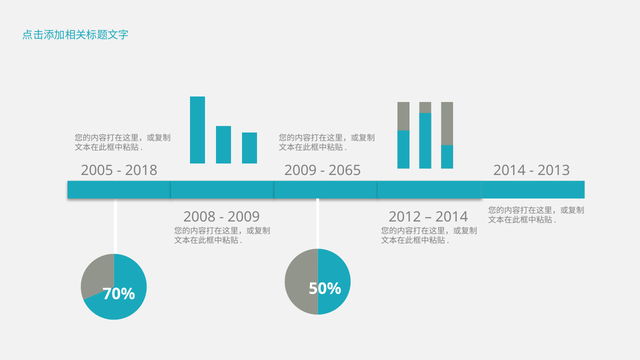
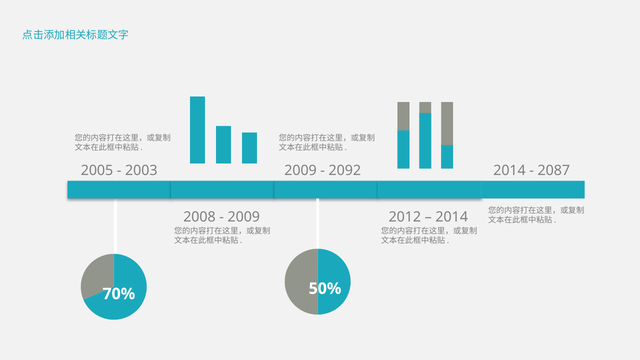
2018: 2018 -> 2003
2065: 2065 -> 2092
2013: 2013 -> 2087
